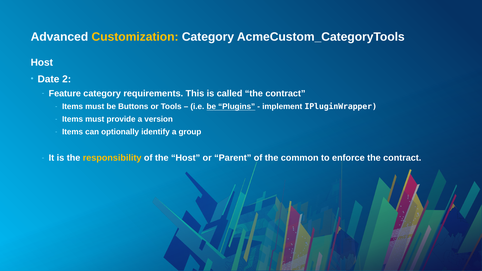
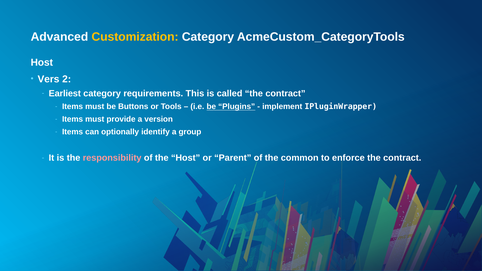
Date: Date -> Vers
Feature: Feature -> Earliest
responsibility colour: yellow -> pink
